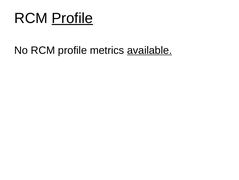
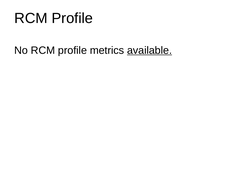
Profile at (72, 18) underline: present -> none
